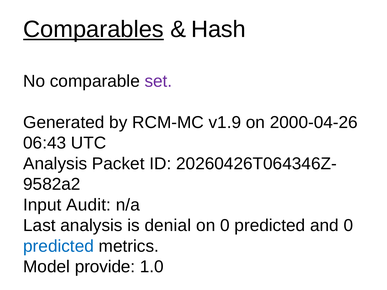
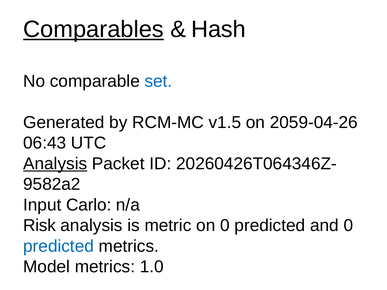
set colour: purple -> blue
v1.9: v1.9 -> v1.5
2000-04-26: 2000-04-26 -> 2059-04-26
Analysis at (55, 164) underline: none -> present
Audit: Audit -> Carlo
Last: Last -> Risk
denial: denial -> metric
Model provide: provide -> metrics
